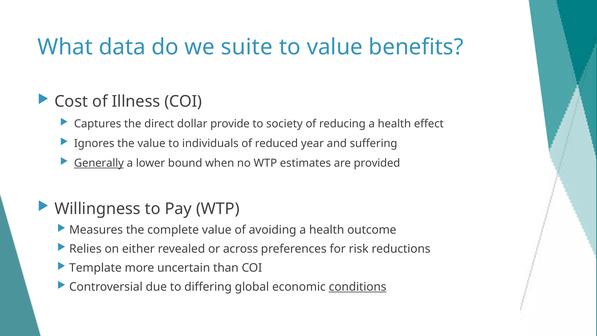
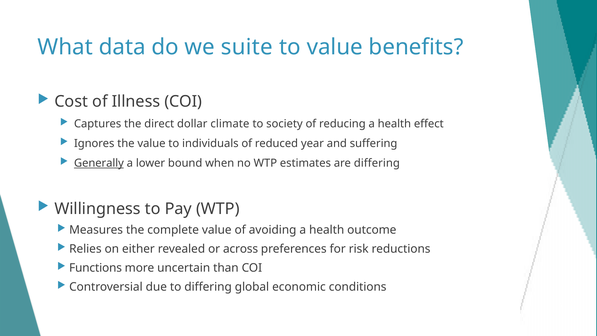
provide: provide -> climate
are provided: provided -> differing
Template: Template -> Functions
conditions underline: present -> none
